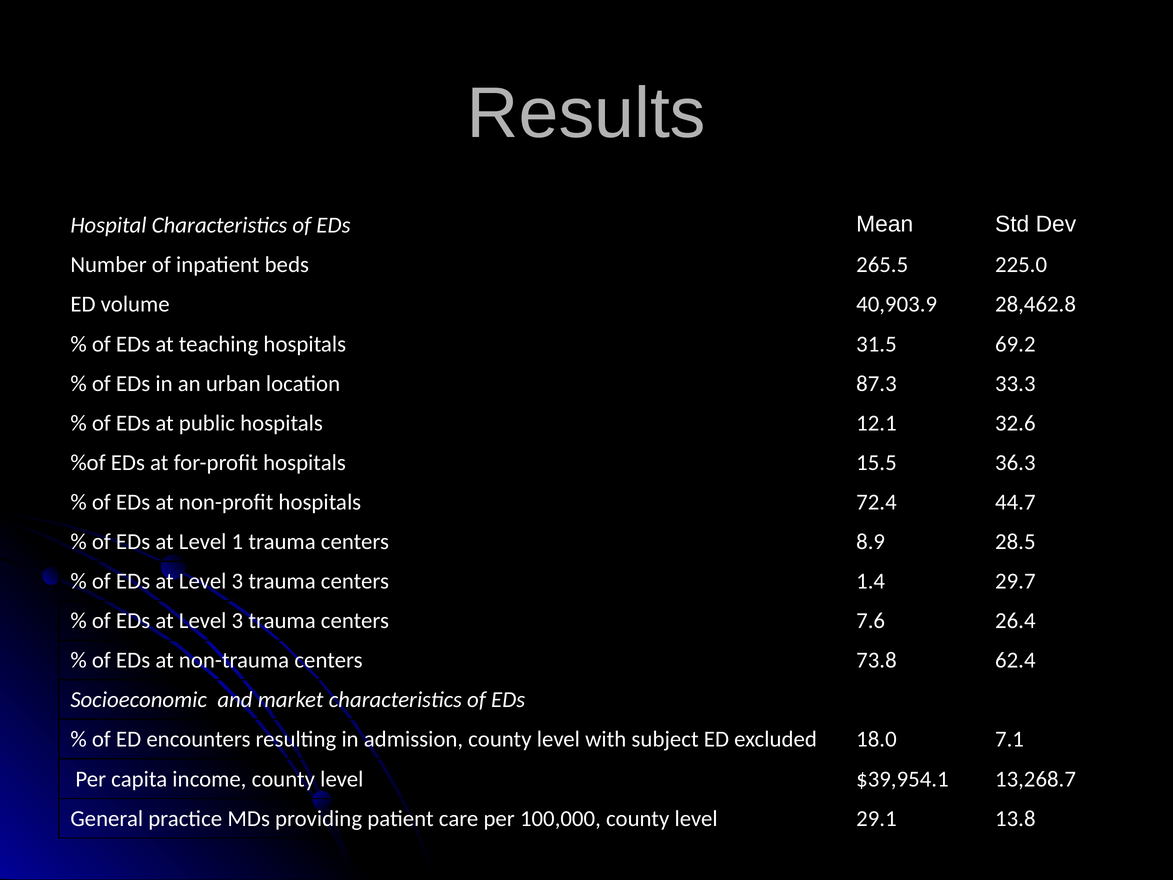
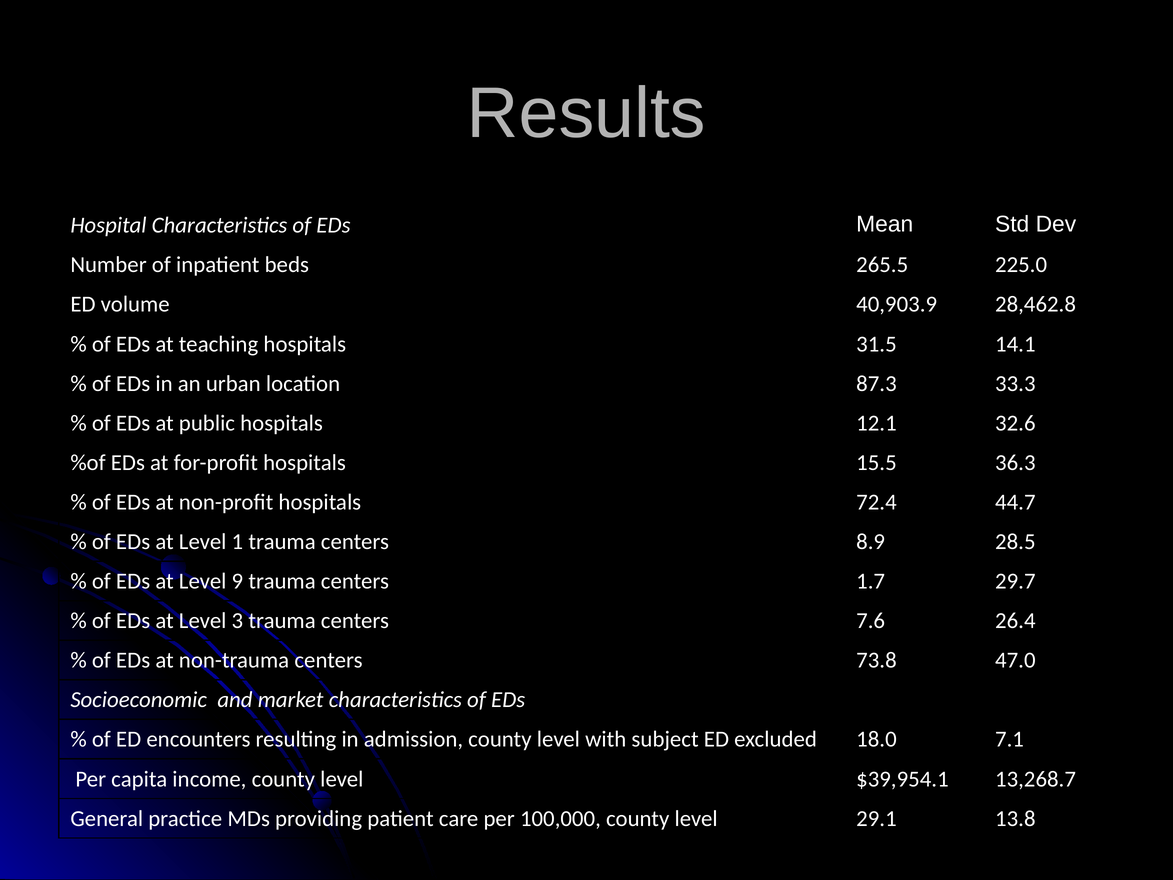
69.2: 69.2 -> 14.1
3 at (237, 581): 3 -> 9
1.4: 1.4 -> 1.7
62.4: 62.4 -> 47.0
